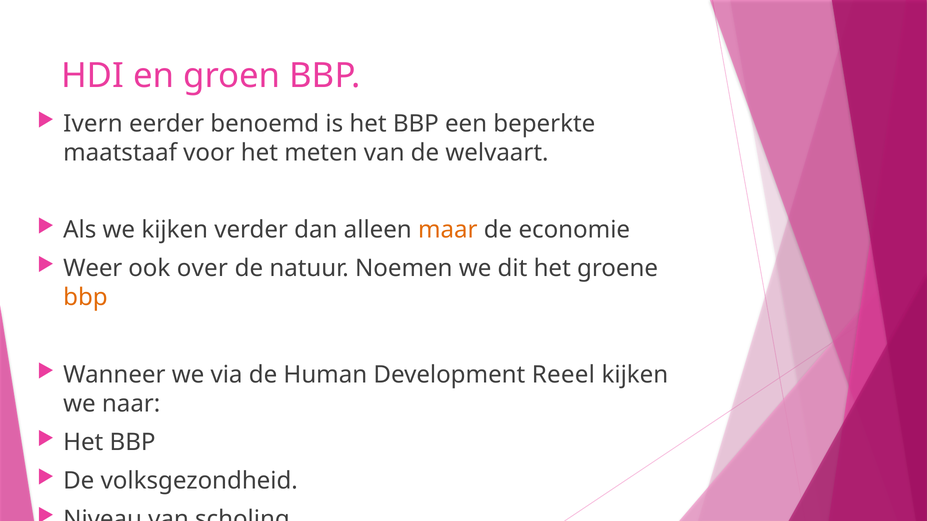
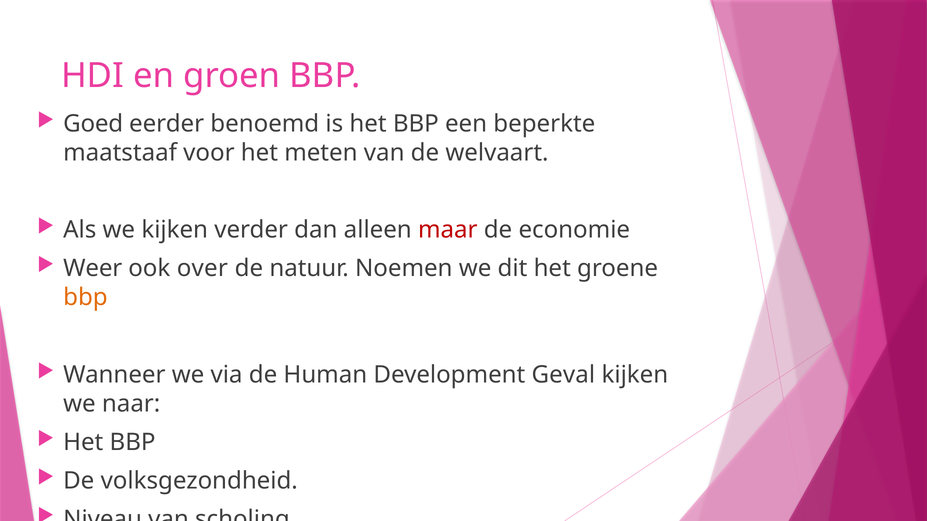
Ivern: Ivern -> Goed
maar colour: orange -> red
Reeel: Reeel -> Geval
